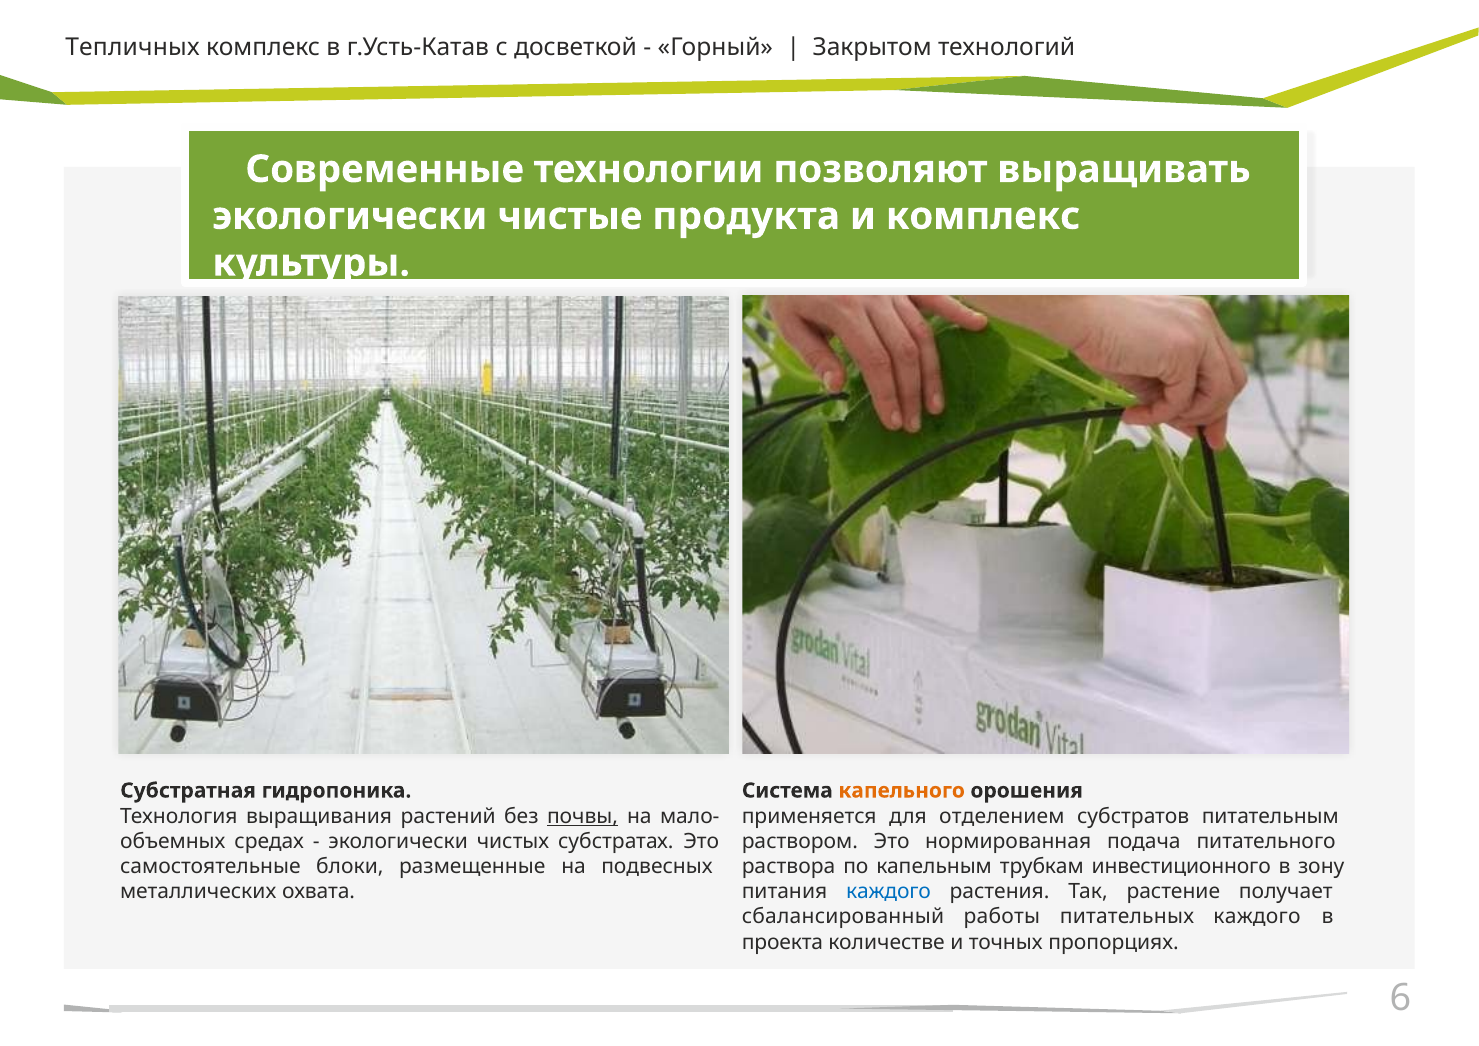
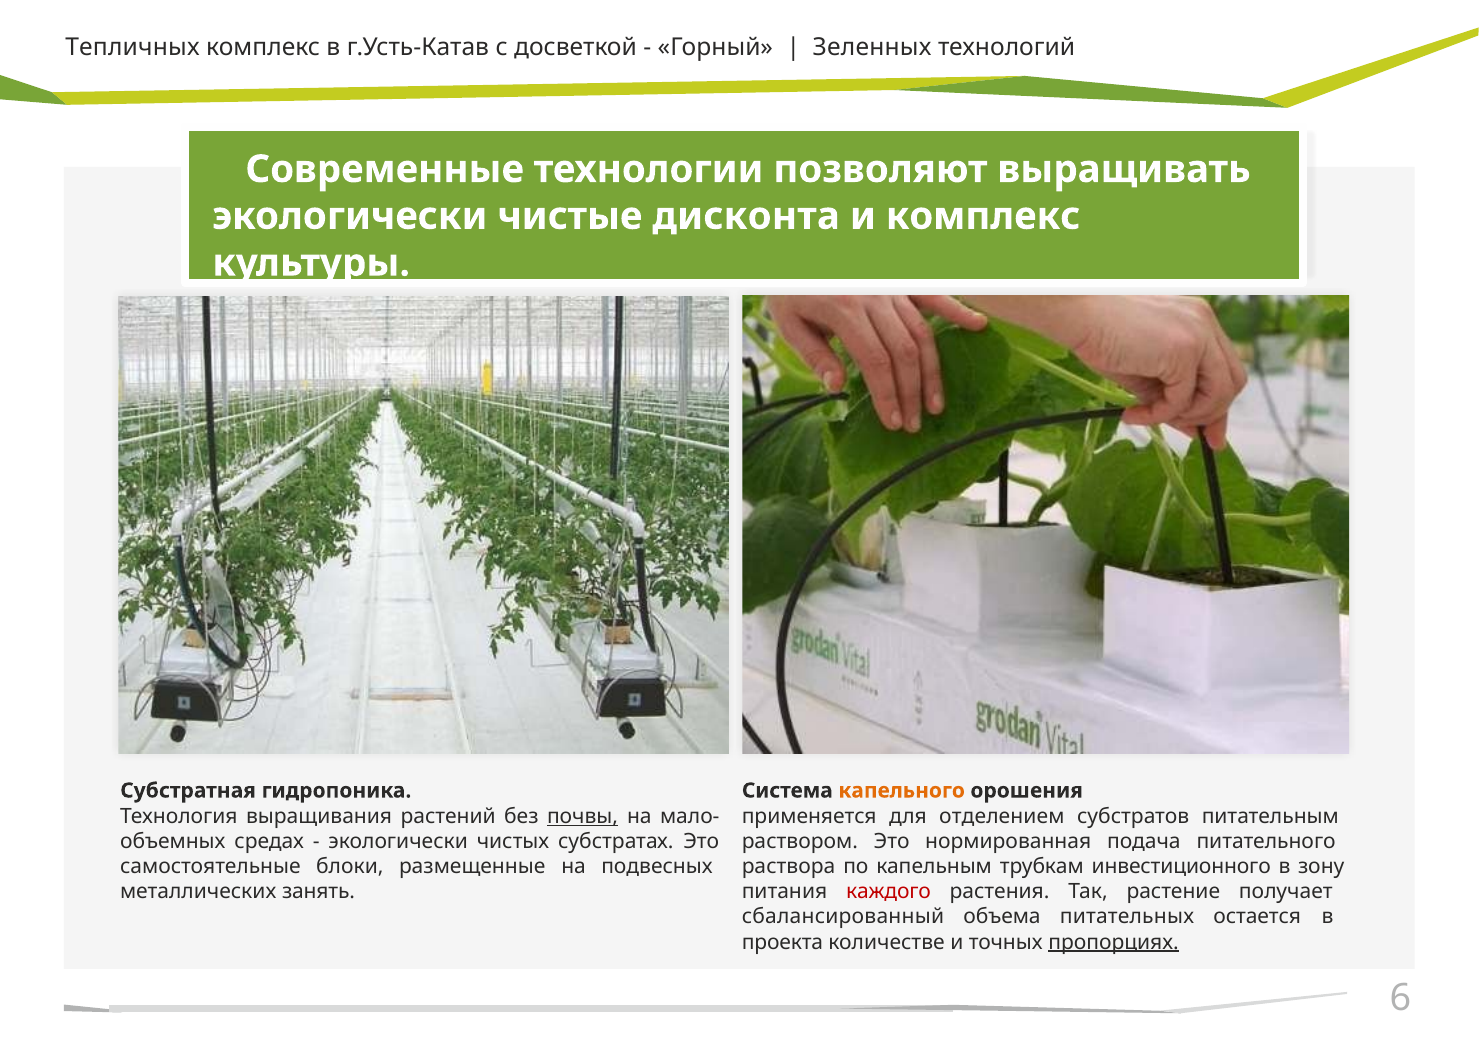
Закрытом: Закрытом -> Зеленных
продукта: продукта -> дисконта
охвата: охвата -> занять
каждого at (889, 892) colour: blue -> red
работы: работы -> объема
питательных каждого: каждого -> остается
пропорциях underline: none -> present
